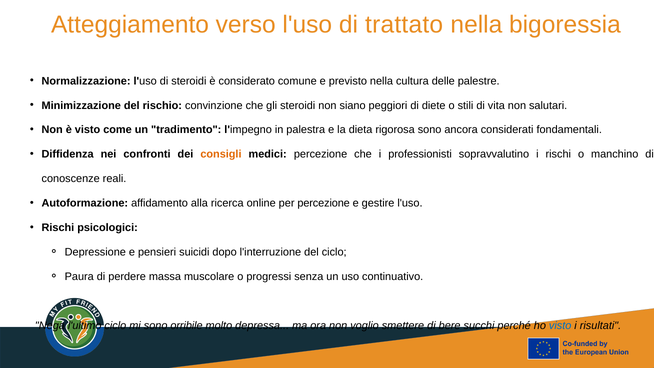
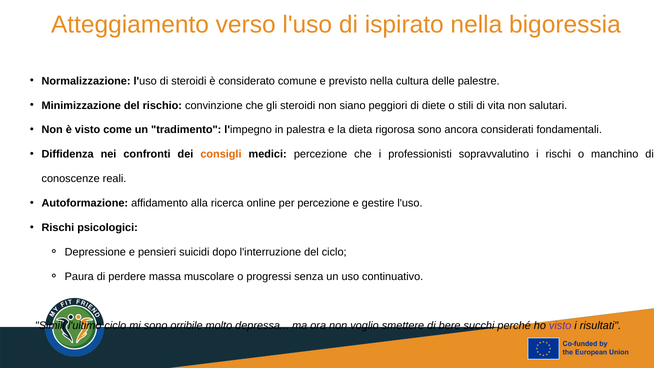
trattato: trattato -> ispirato
Nega: Nega -> Simili
visto at (560, 325) colour: blue -> purple
